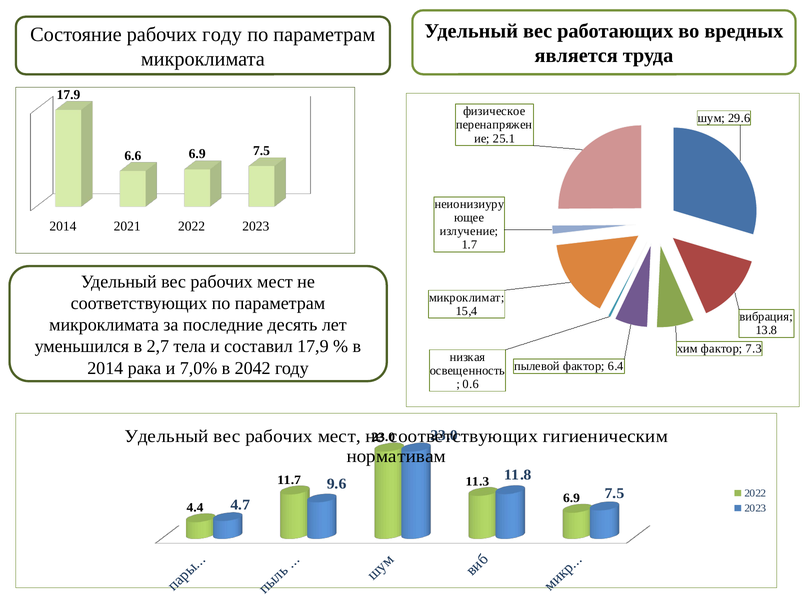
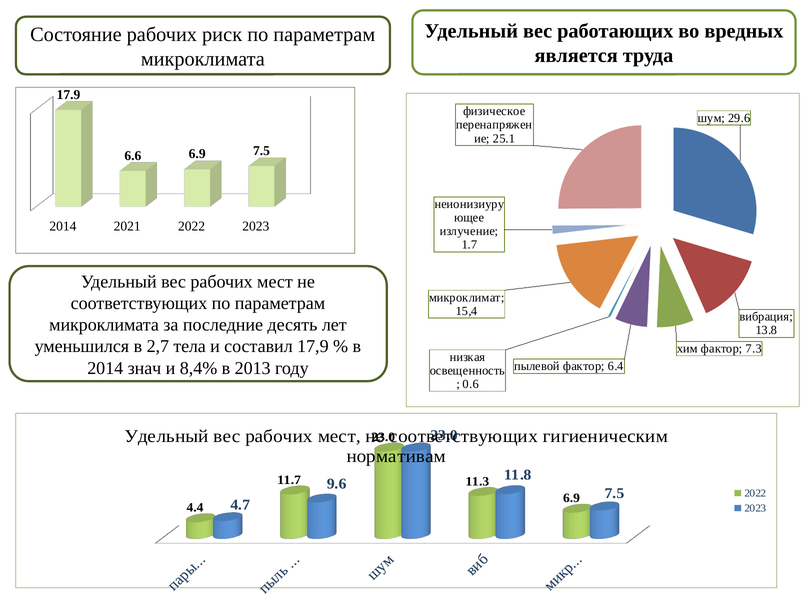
рабочих году: году -> риск
рака: рака -> знач
7,0%: 7,0% -> 8,4%
2042: 2042 -> 2013
